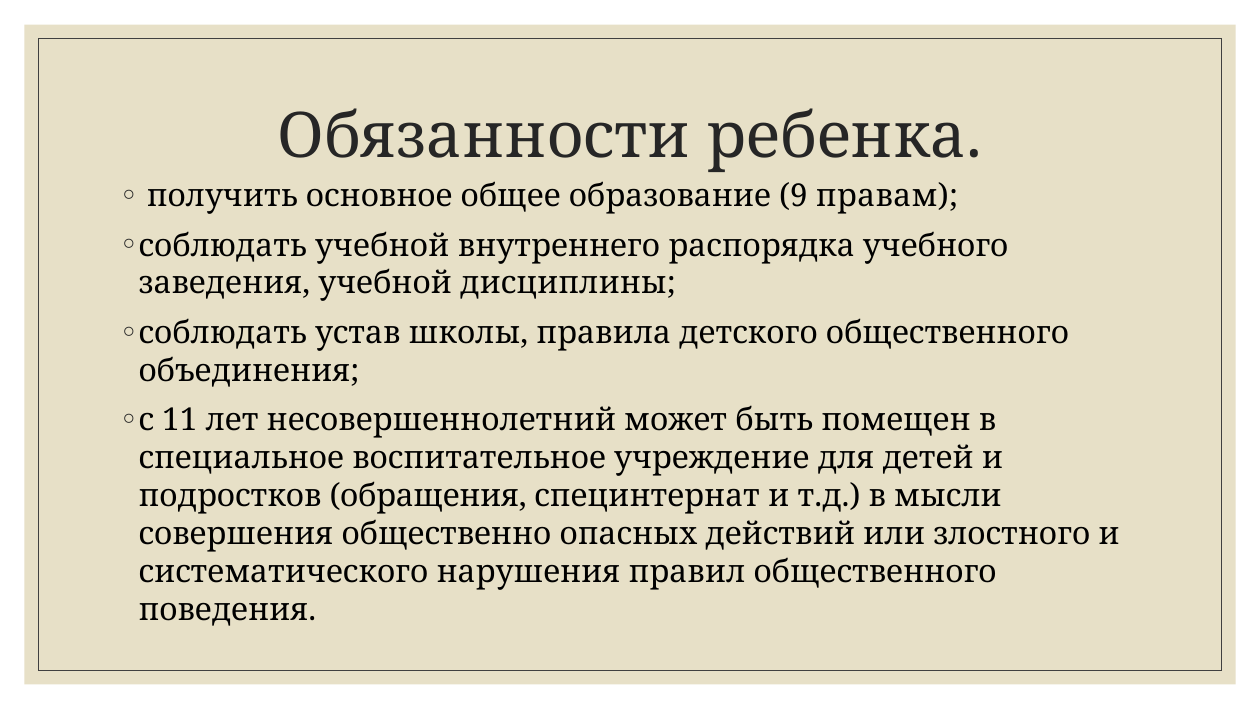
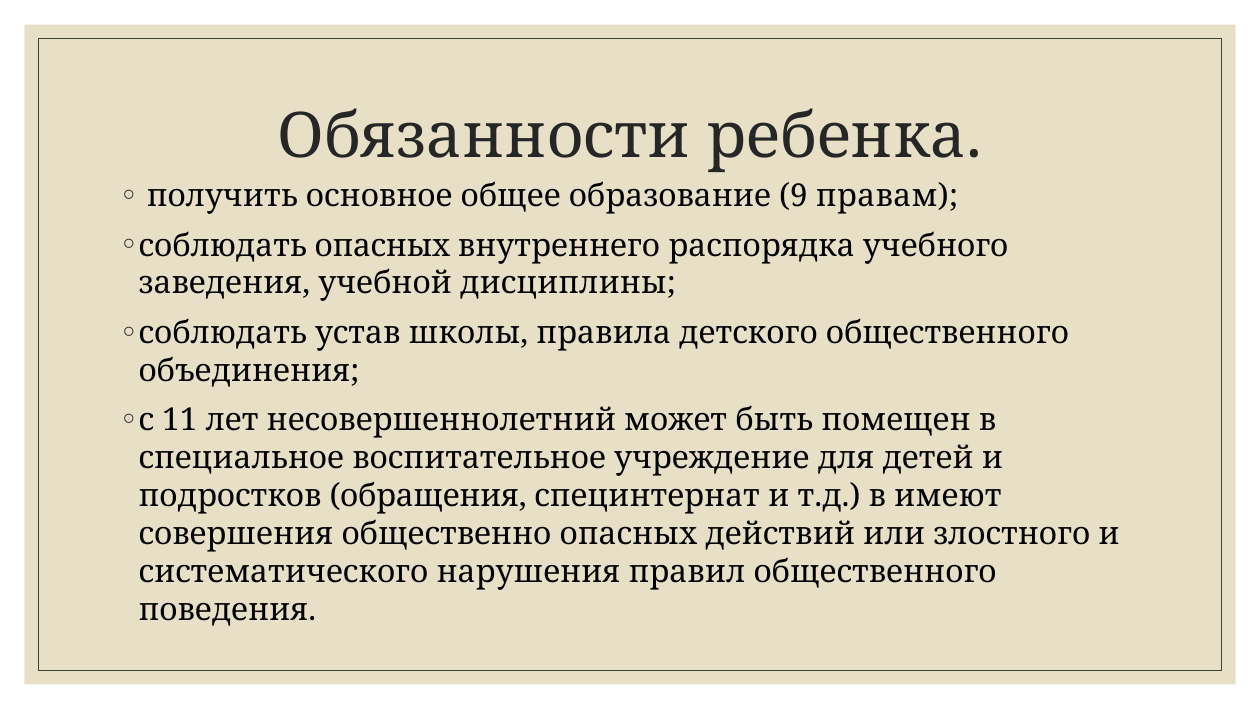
соблюдать учебной: учебной -> опасных
мысли: мысли -> имеют
